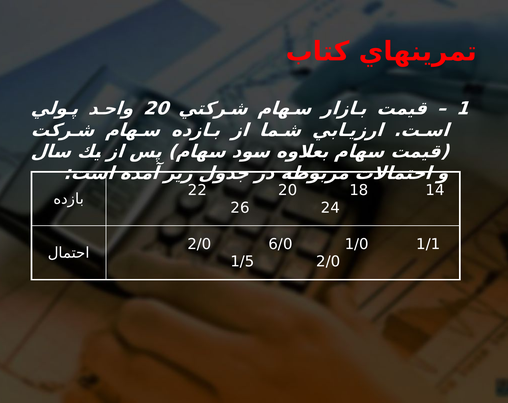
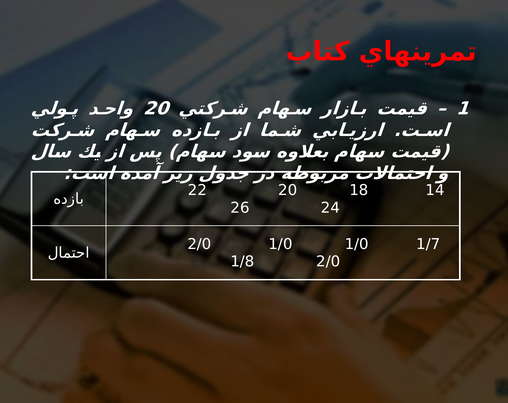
6/0 at (280, 244): 6/0 -> 1/0
1/1: 1/1 -> 1/7
1/5: 1/5 -> 1/8
